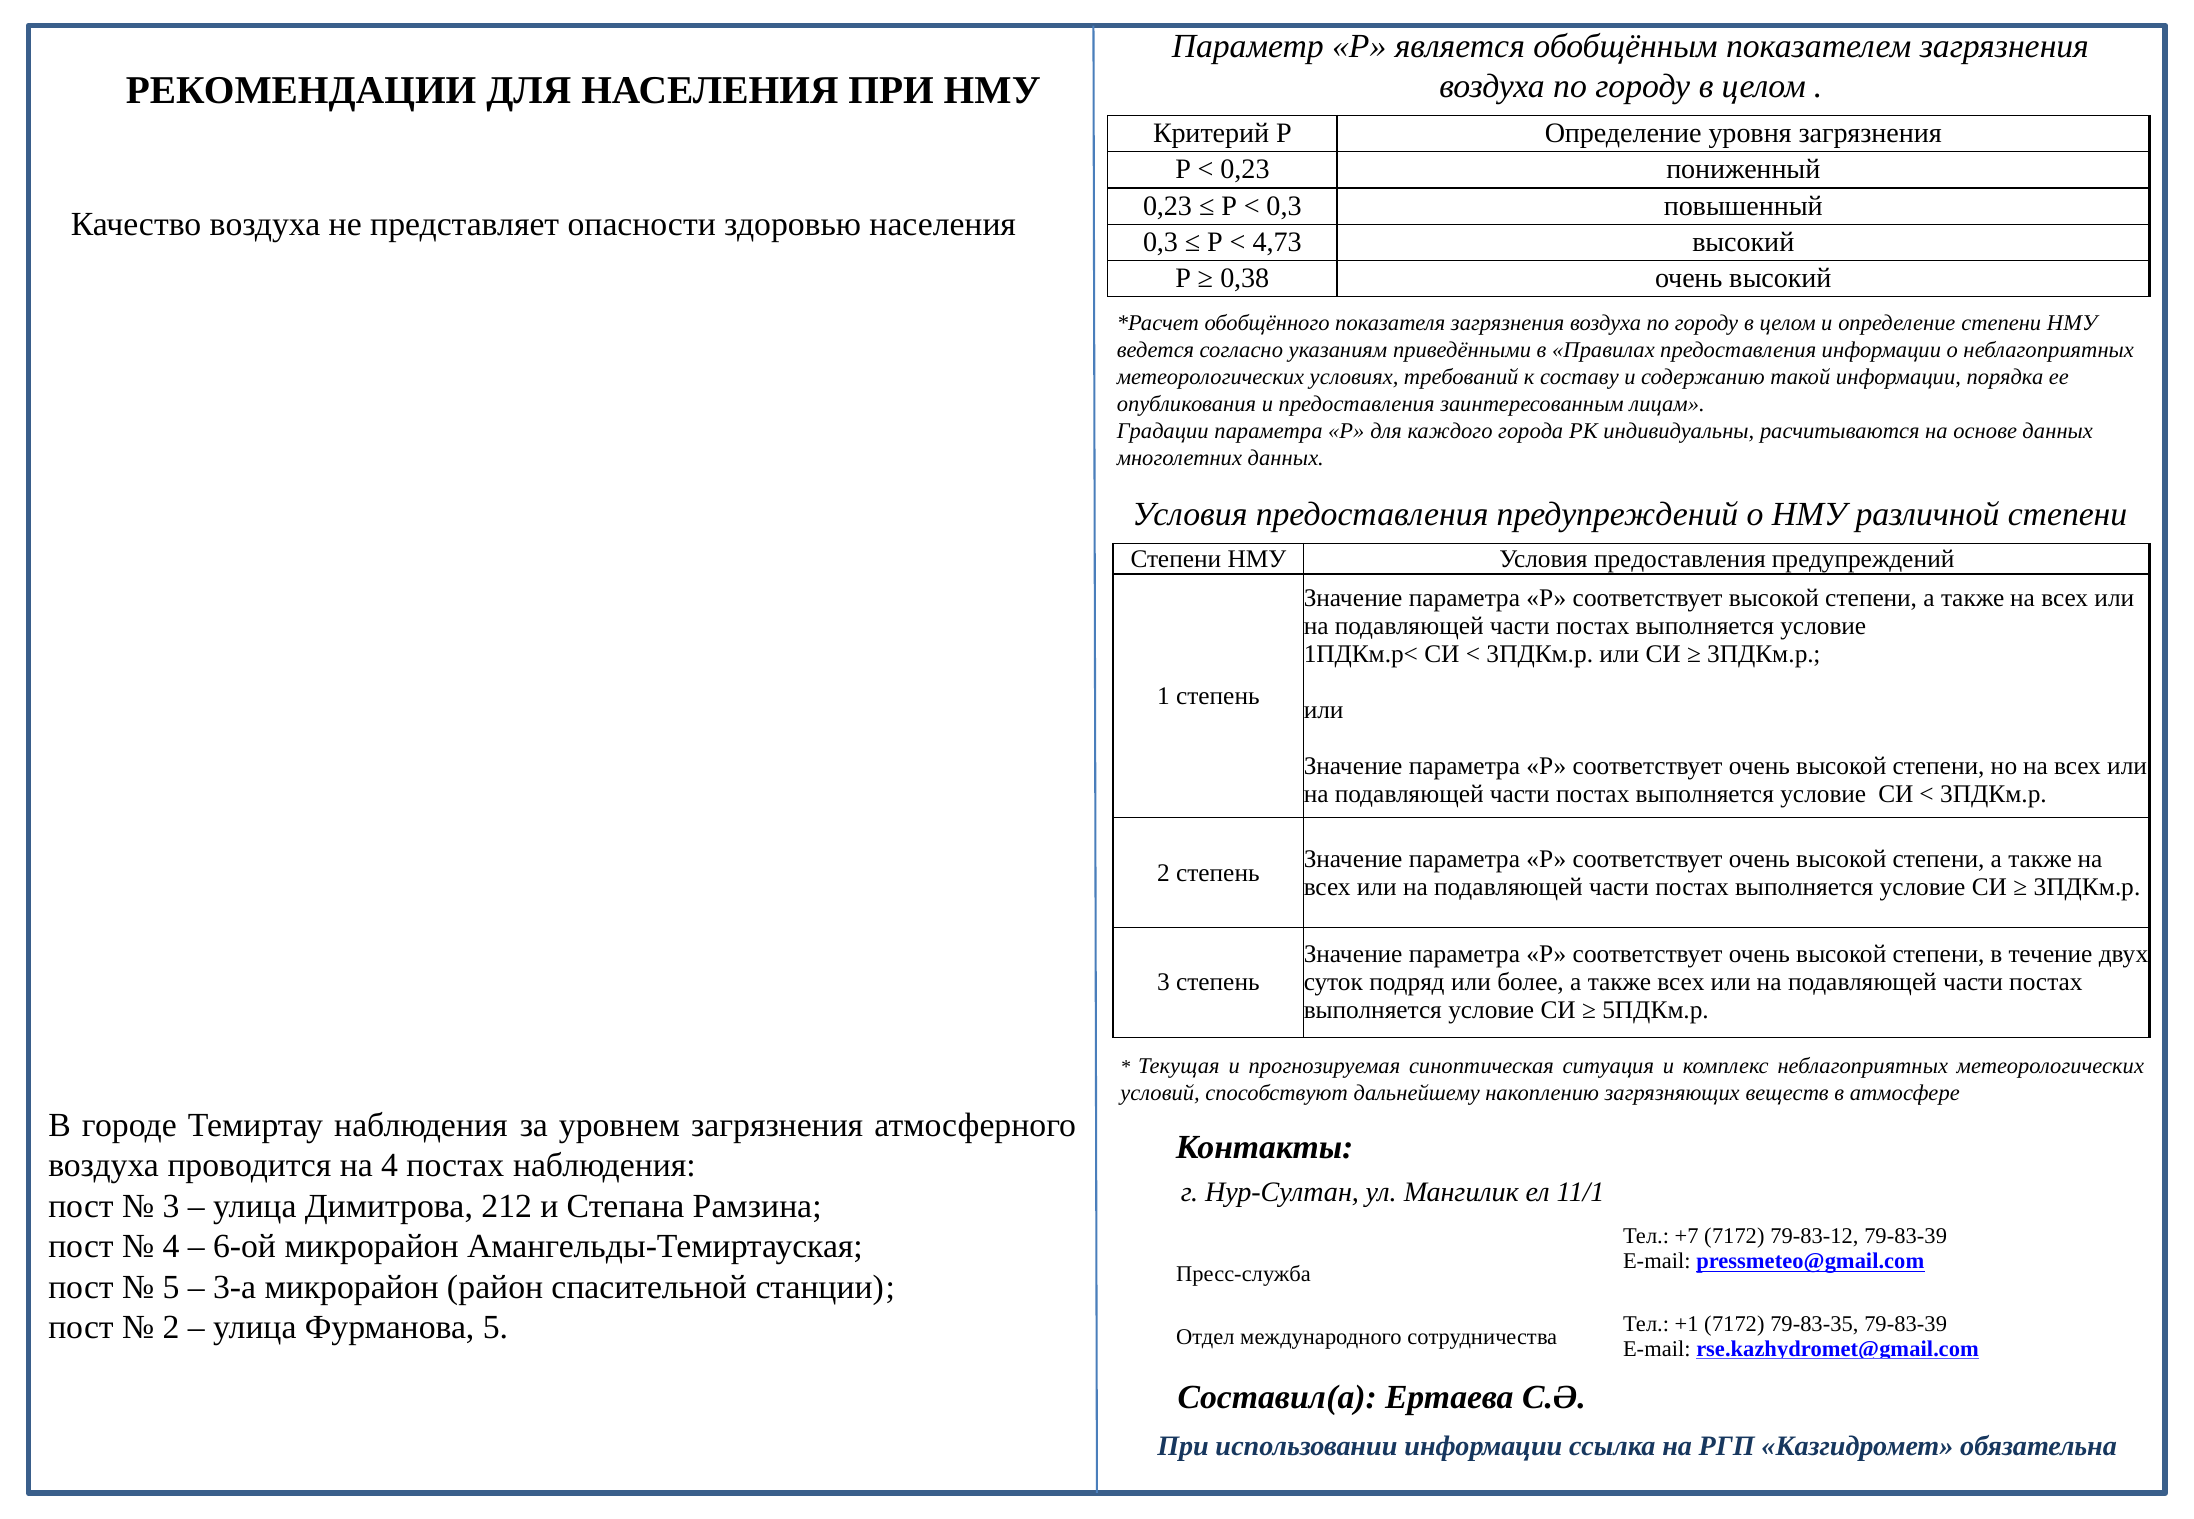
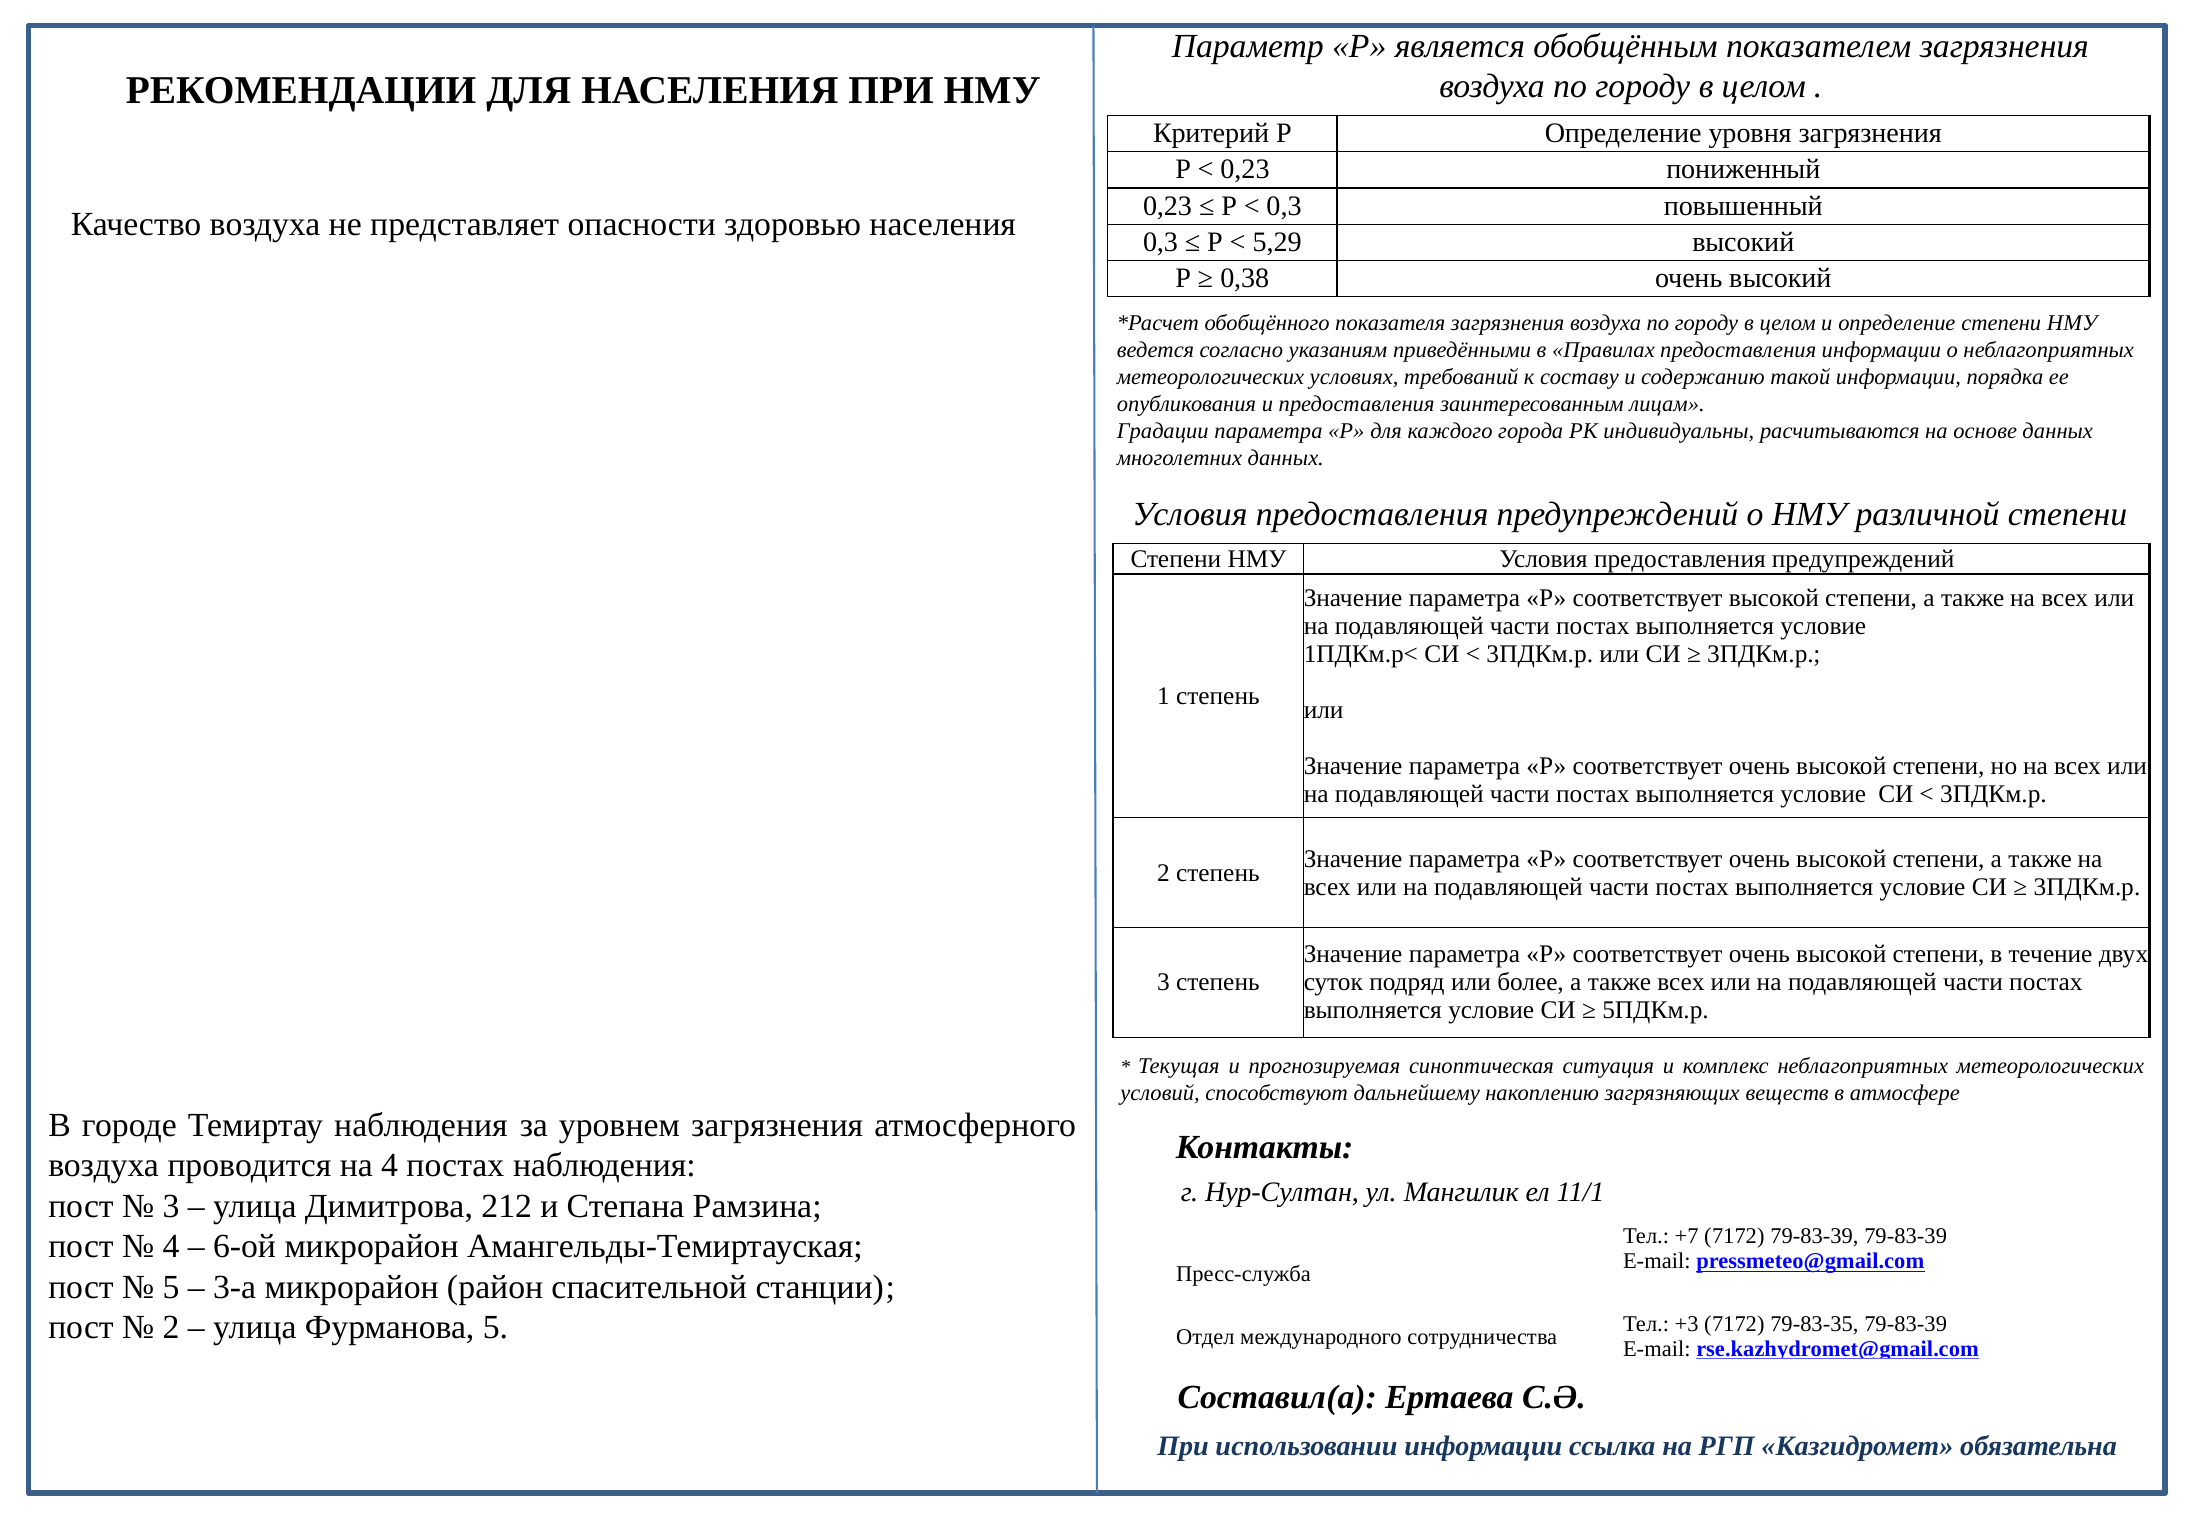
4,73: 4,73 -> 5,29
7172 79-83-12: 79-83-12 -> 79-83-39
+1: +1 -> +3
